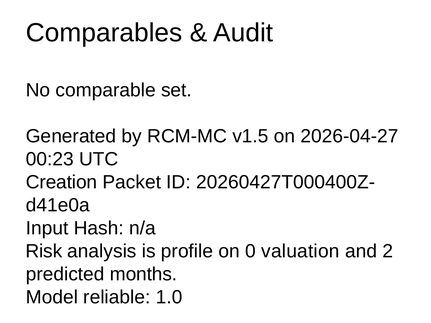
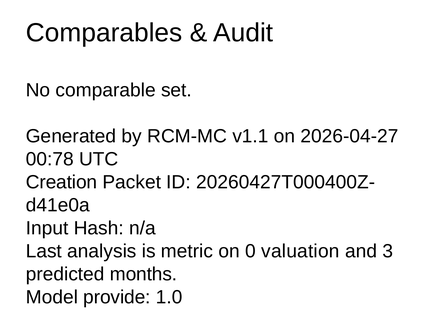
v1.5: v1.5 -> v1.1
00:23: 00:23 -> 00:78
Risk: Risk -> Last
profile: profile -> metric
2: 2 -> 3
reliable: reliable -> provide
